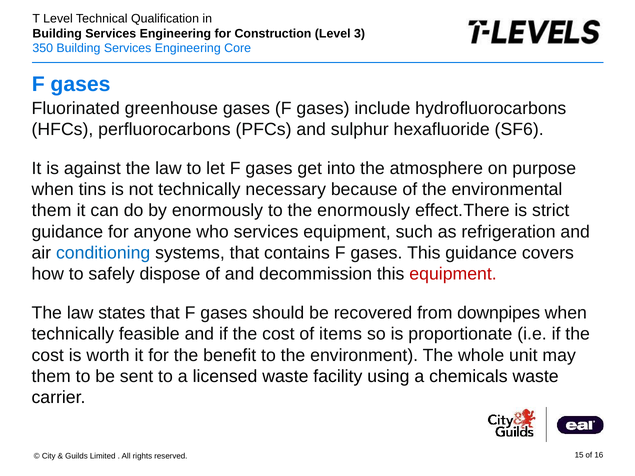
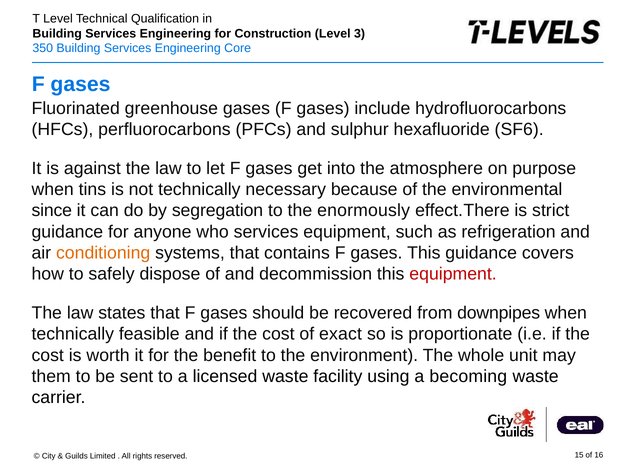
them at (52, 211): them -> since
by enormously: enormously -> segregation
conditioning colour: blue -> orange
items: items -> exact
chemicals: chemicals -> becoming
